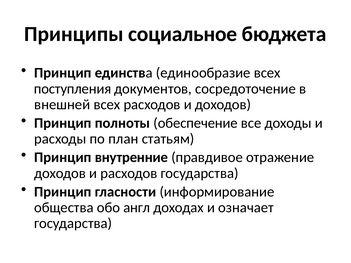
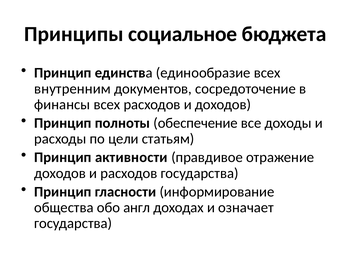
поступления: поступления -> внутренним
внешней: внешней -> финансы
план: план -> цели
внутренние: внутренние -> активности
